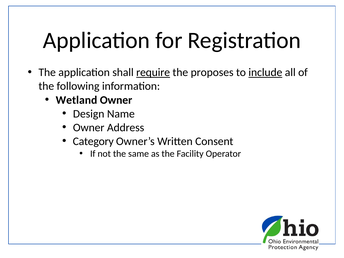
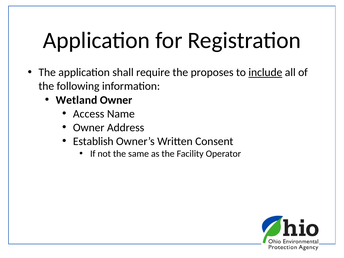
require underline: present -> none
Design: Design -> Access
Category: Category -> Establish
